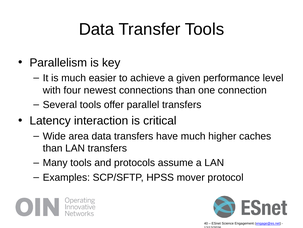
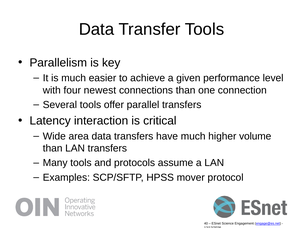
caches: caches -> volume
